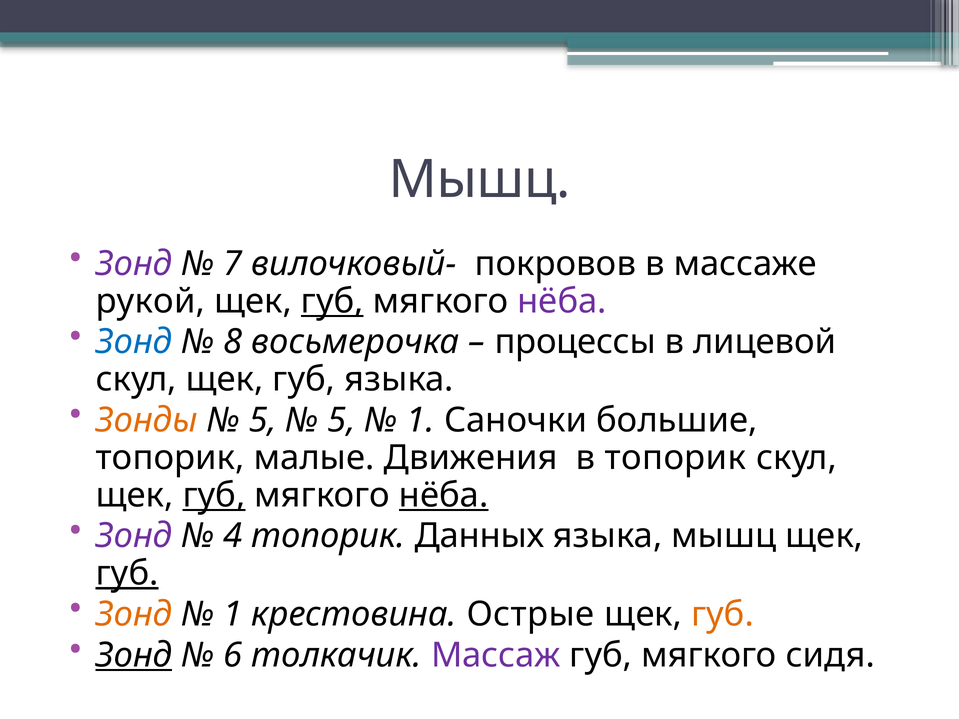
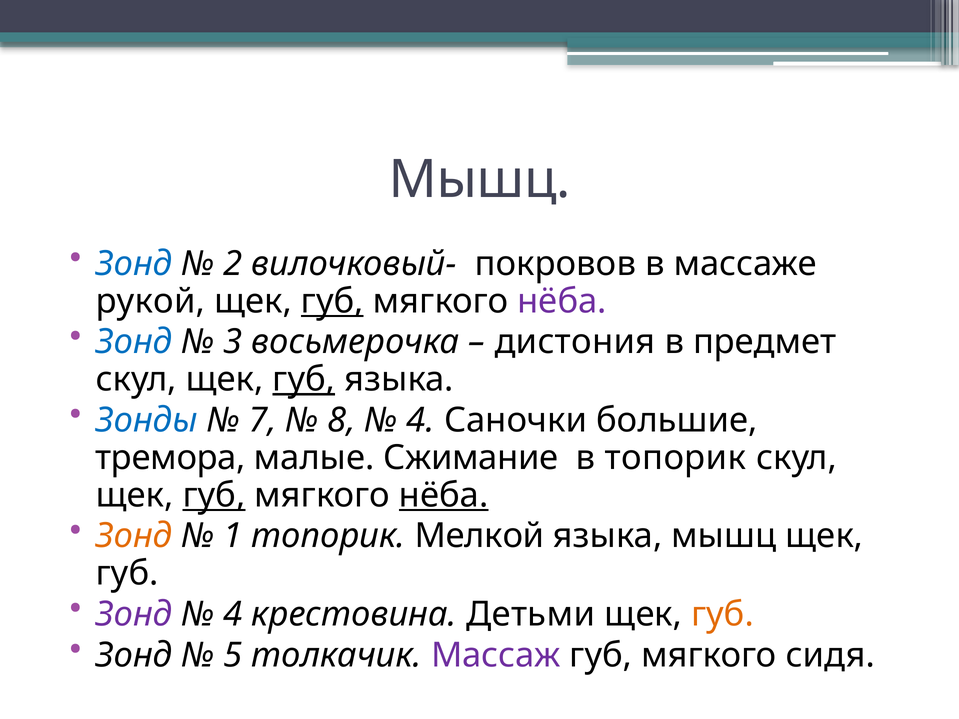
Зонд at (134, 264) colour: purple -> blue
7: 7 -> 2
8: 8 -> 3
процессы: процессы -> дистония
лицевой: лицевой -> предмет
губ at (304, 380) underline: none -> present
Зонды colour: orange -> blue
5 at (263, 421): 5 -> 7
5 at (341, 421): 5 -> 8
1 at (420, 421): 1 -> 4
топорик at (170, 458): топорик -> тремора
Движения: Движения -> Сжимание
Зонд at (134, 536) colour: purple -> orange
4: 4 -> 1
Данных: Данных -> Мелкой
губ at (127, 574) underline: present -> none
Зонд at (134, 615) colour: orange -> purple
1 at (233, 615): 1 -> 4
Острые: Острые -> Детьми
Зонд at (134, 656) underline: present -> none
6: 6 -> 5
